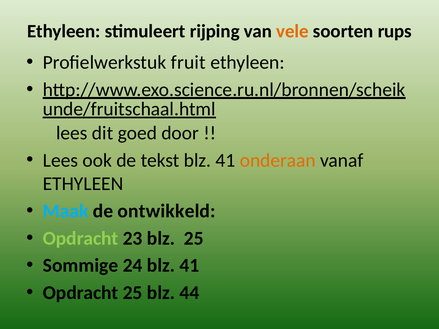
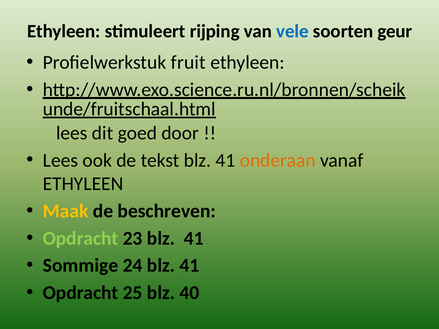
vele colour: orange -> blue
rups: rups -> geur
Maak colour: light blue -> yellow
ontwikkeld: ontwikkeld -> beschreven
23 blz 25: 25 -> 41
44: 44 -> 40
